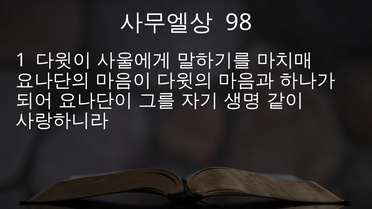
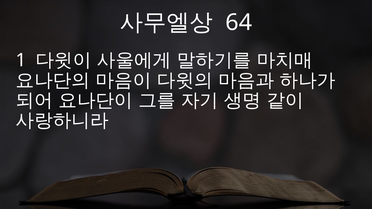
98: 98 -> 64
